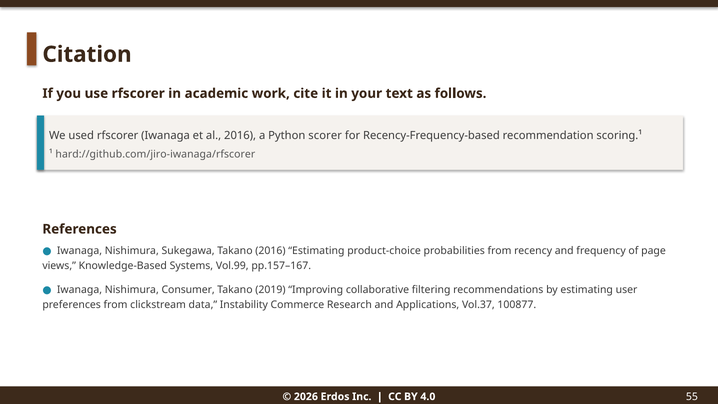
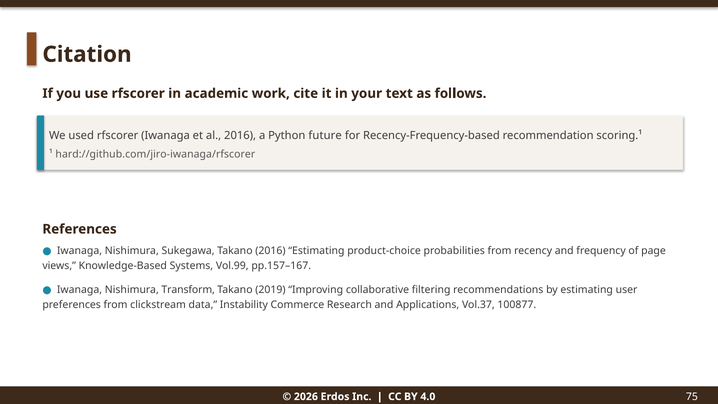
scorer: scorer -> future
Consumer: Consumer -> Transform
55: 55 -> 75
